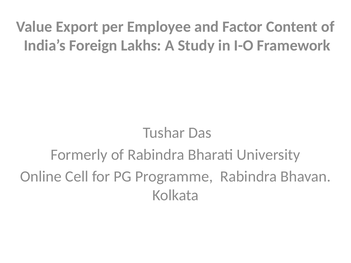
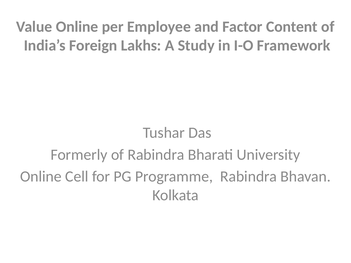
Value Export: Export -> Online
